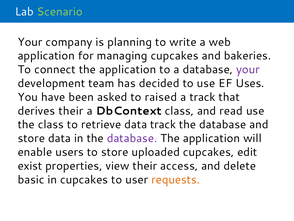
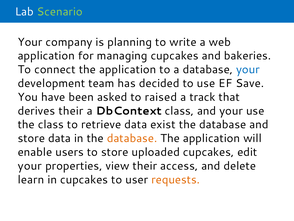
your at (248, 69) colour: purple -> blue
Uses: Uses -> Save
and read: read -> your
data track: track -> exist
database at (132, 138) colour: purple -> orange
exist at (30, 165): exist -> your
basic: basic -> learn
